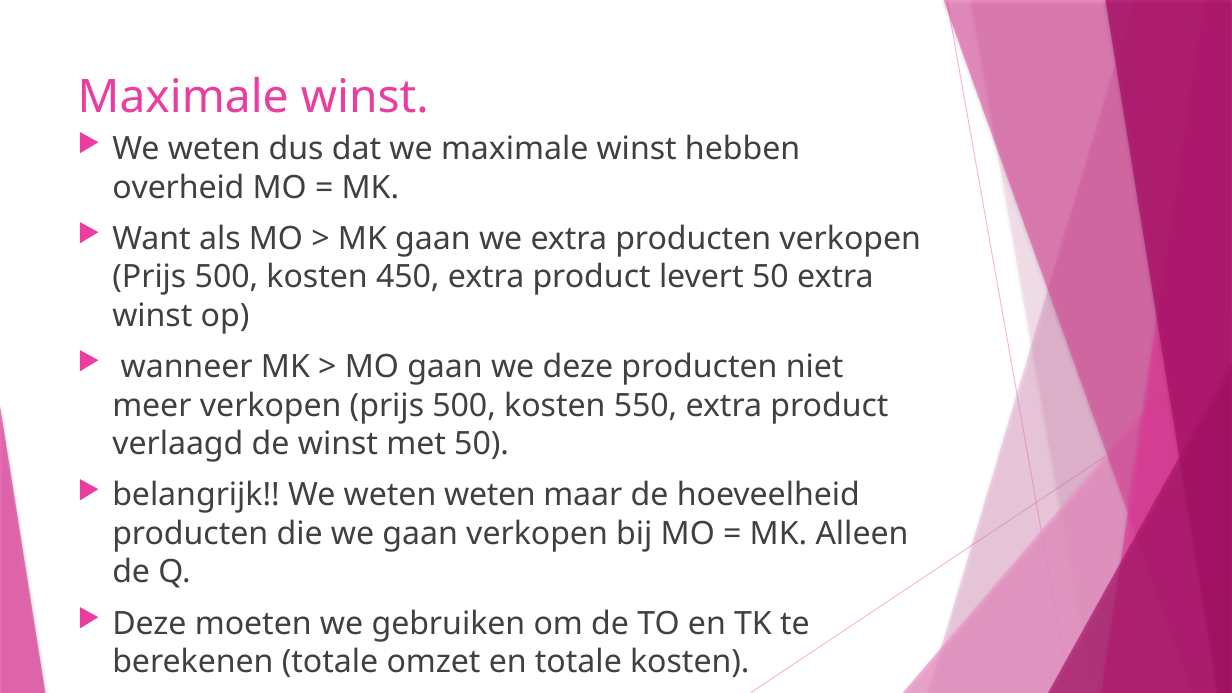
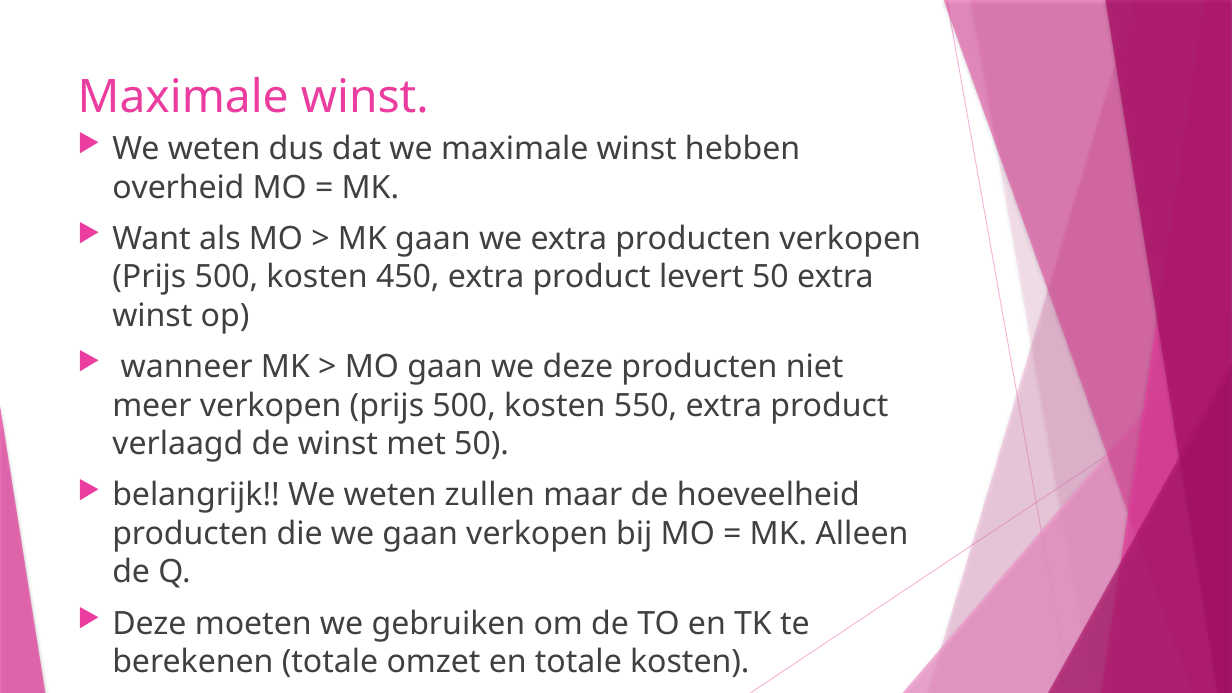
weten weten: weten -> zullen
